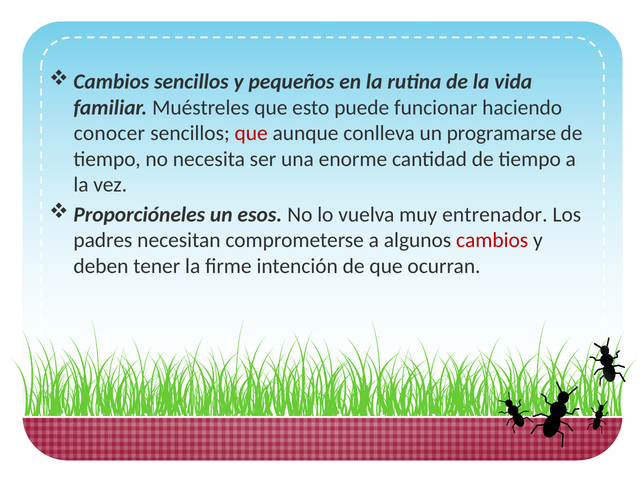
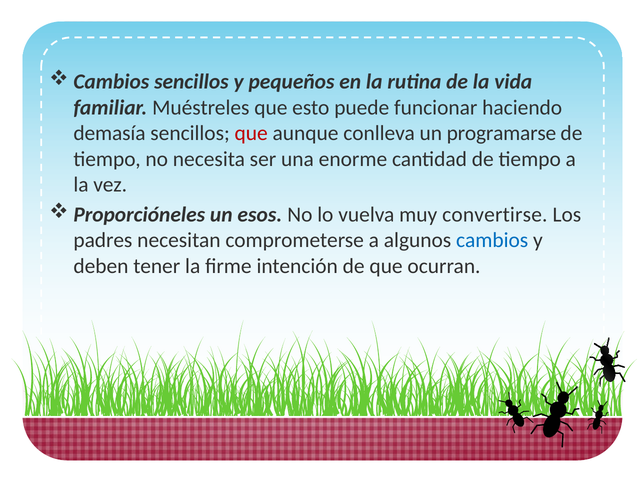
conocer: conocer -> demasía
entrenador: entrenador -> convertirse
cambios at (492, 240) colour: red -> blue
